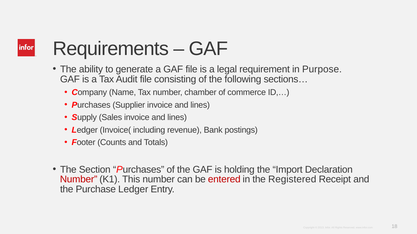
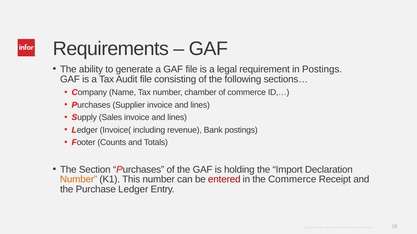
in Purpose: Purpose -> Postings
Number at (79, 180) colour: red -> orange
the Registered: Registered -> Commerce
